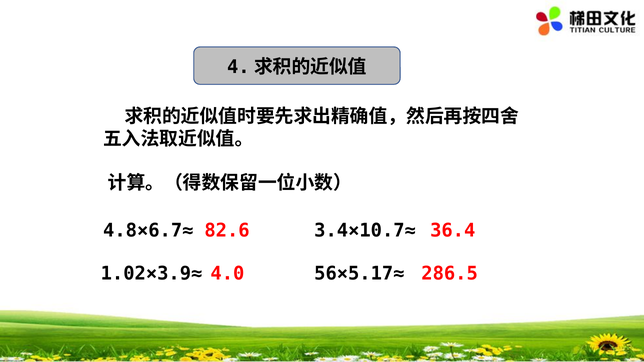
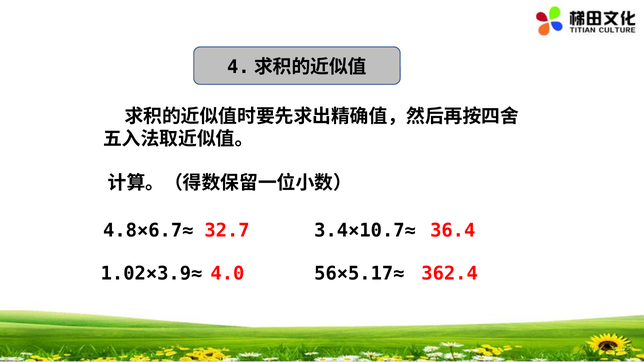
82.6: 82.6 -> 32.7
286.5: 286.5 -> 362.4
